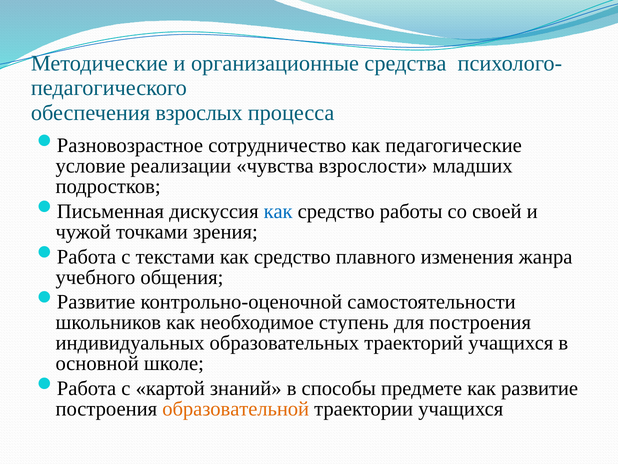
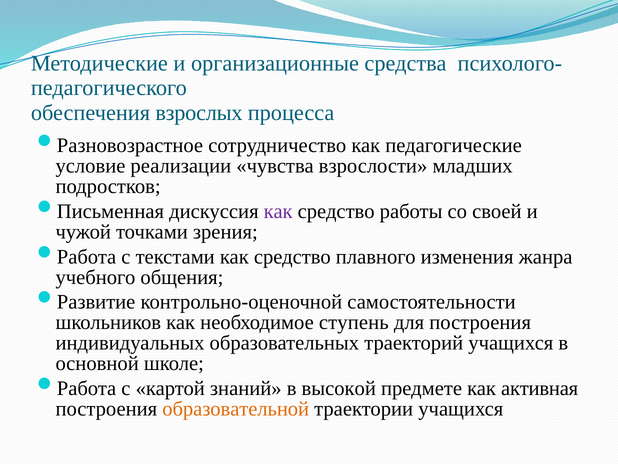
как at (278, 211) colour: blue -> purple
способы: способы -> высокой
как развитие: развитие -> активная
